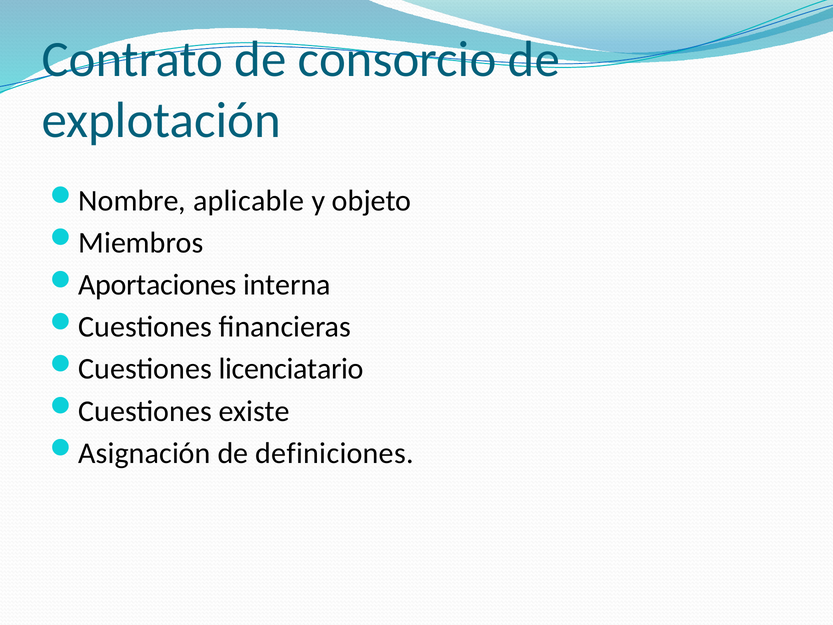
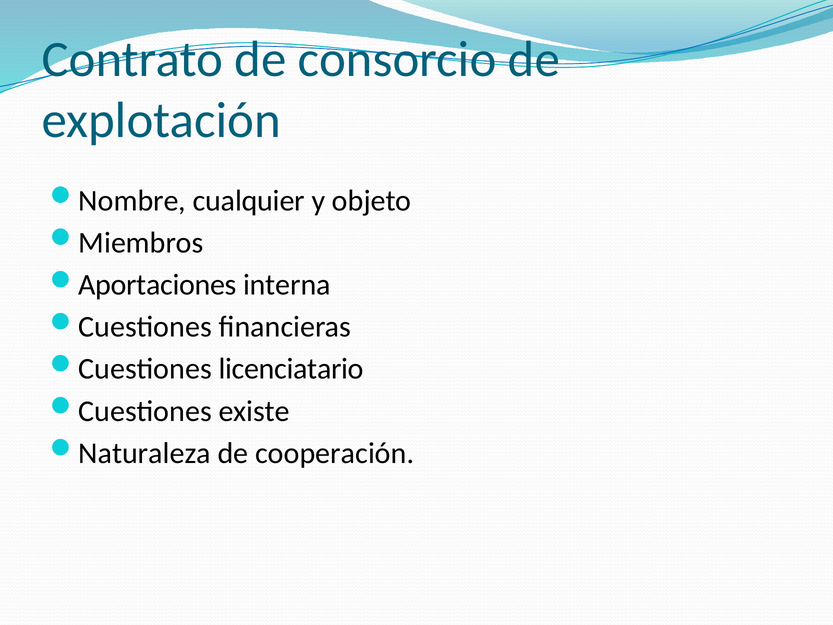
aplicable: aplicable -> cualquier
Asignación: Asignación -> Naturaleza
definiciones: definiciones -> cooperación
